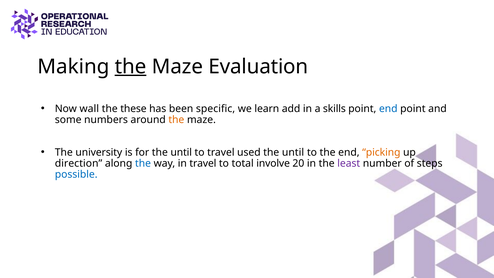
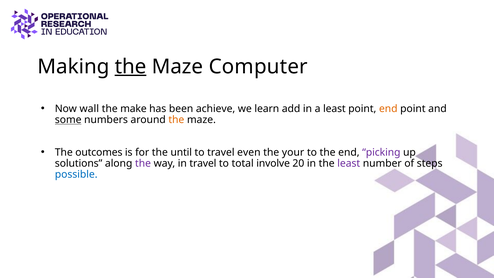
Evaluation: Evaluation -> Computer
these: these -> make
specific: specific -> achieve
a skills: skills -> least
end at (388, 109) colour: blue -> orange
some underline: none -> present
university: university -> outcomes
used: used -> even
until at (293, 152): until -> your
picking colour: orange -> purple
direction: direction -> solutions
the at (143, 163) colour: blue -> purple
